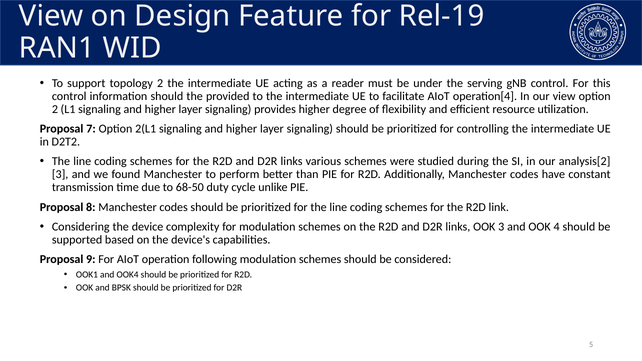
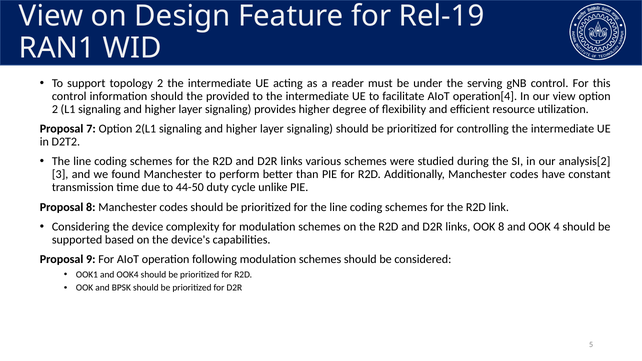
68-50: 68-50 -> 44-50
OOK 3: 3 -> 8
